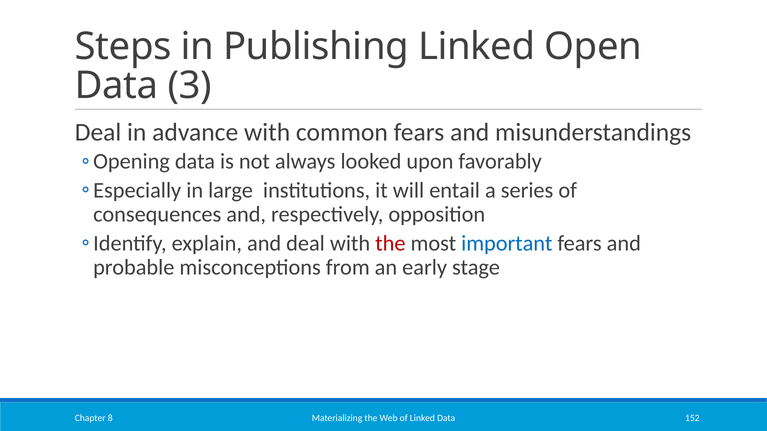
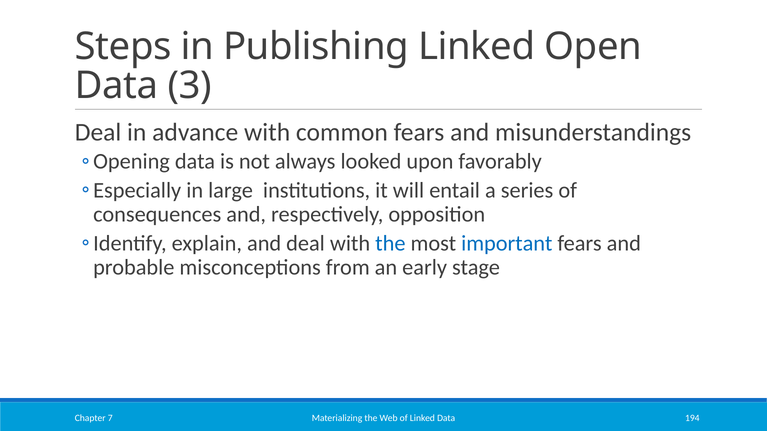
the at (390, 244) colour: red -> blue
152: 152 -> 194
8: 8 -> 7
